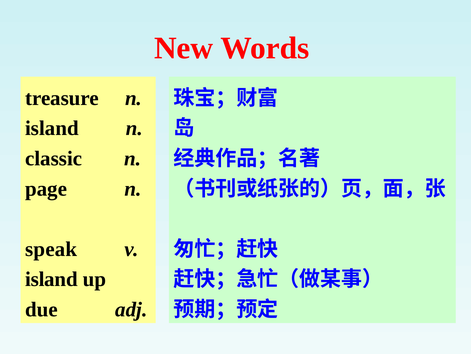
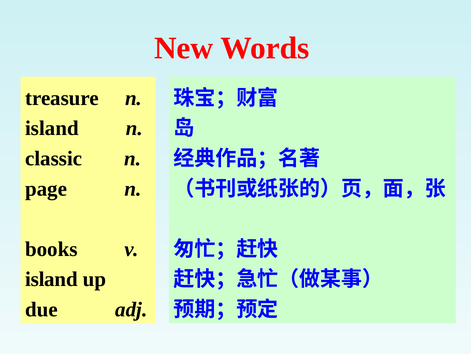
speak: speak -> books
